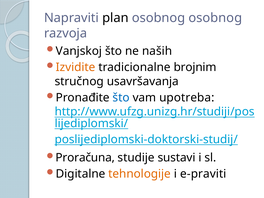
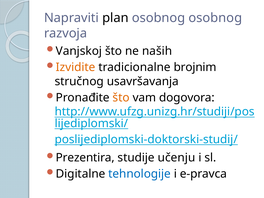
što at (121, 98) colour: blue -> orange
upotreba: upotreba -> dogovora
Proračuna: Proračuna -> Prezentira
sustavi: sustavi -> učenju
tehnologije colour: orange -> blue
e-praviti: e-praviti -> e-pravca
